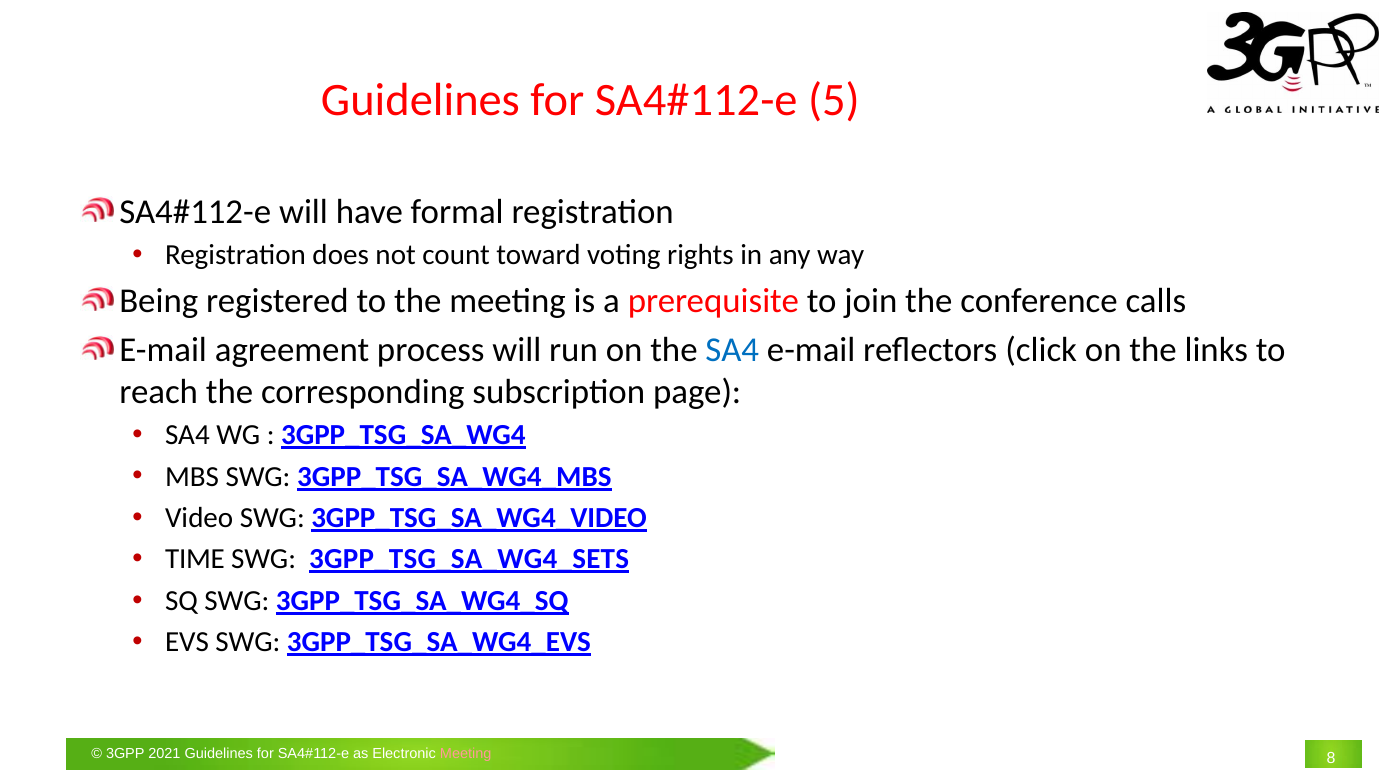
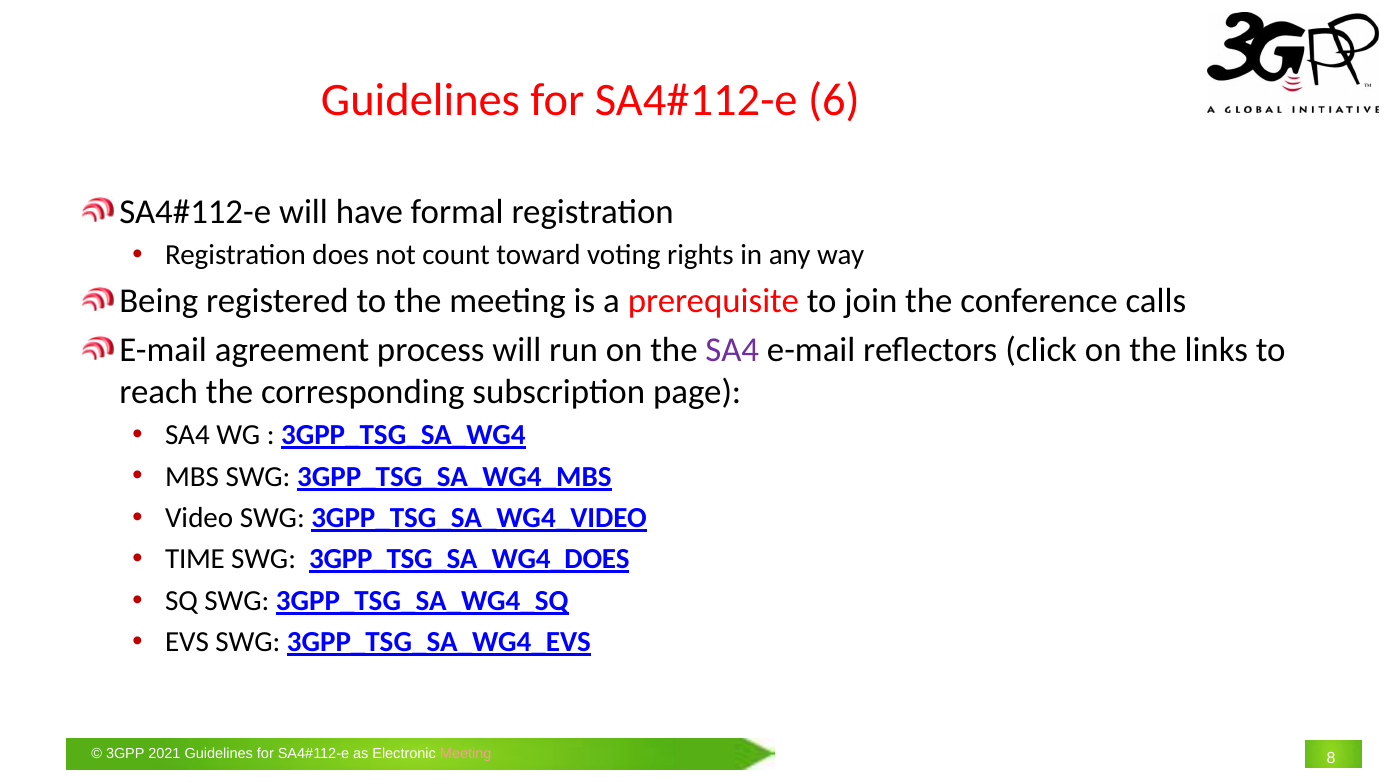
5: 5 -> 6
SA4 at (732, 350) colour: blue -> purple
3GPP_TSG_SA_WG4_SETS: 3GPP_TSG_SA_WG4_SETS -> 3GPP_TSG_SA_WG4_DOES
